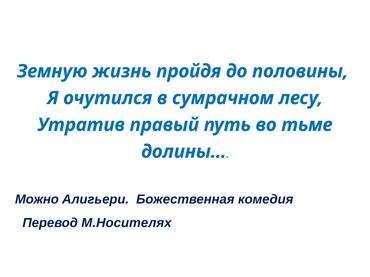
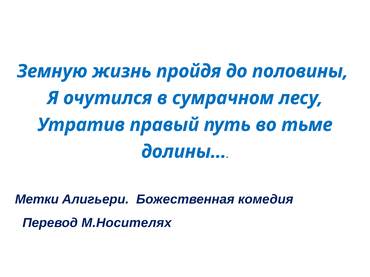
Можно: Можно -> Метки
